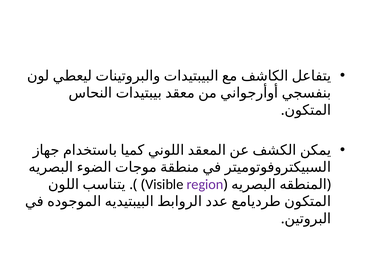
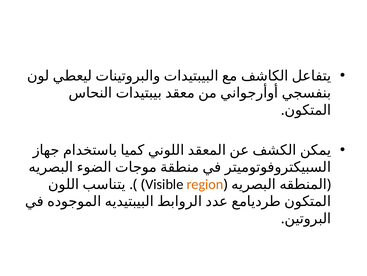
region colour: purple -> orange
